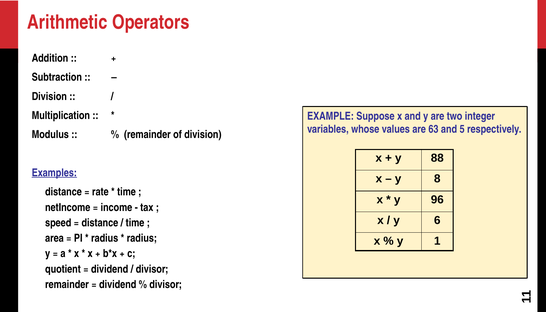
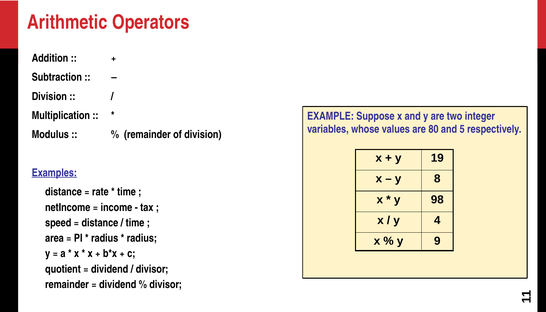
63: 63 -> 80
88: 88 -> 19
96: 96 -> 98
6: 6 -> 4
y 1: 1 -> 9
